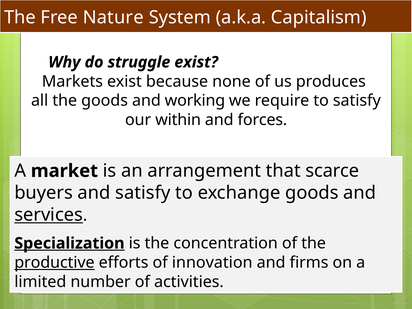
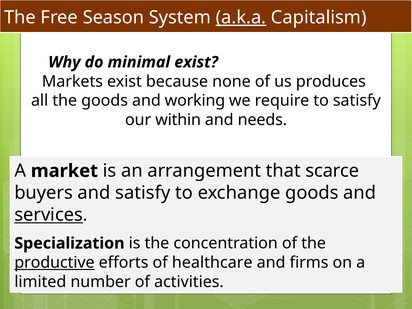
Nature: Nature -> Season
a.k.a underline: none -> present
struggle: struggle -> minimal
forces: forces -> needs
Specialization underline: present -> none
innovation: innovation -> healthcare
